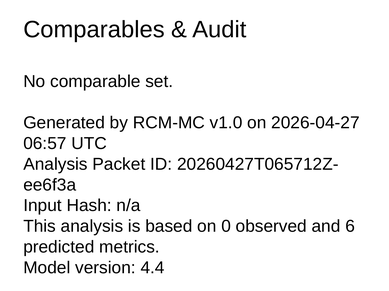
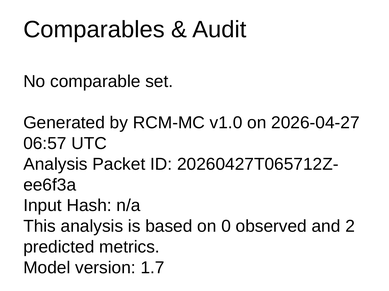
6: 6 -> 2
4.4: 4.4 -> 1.7
